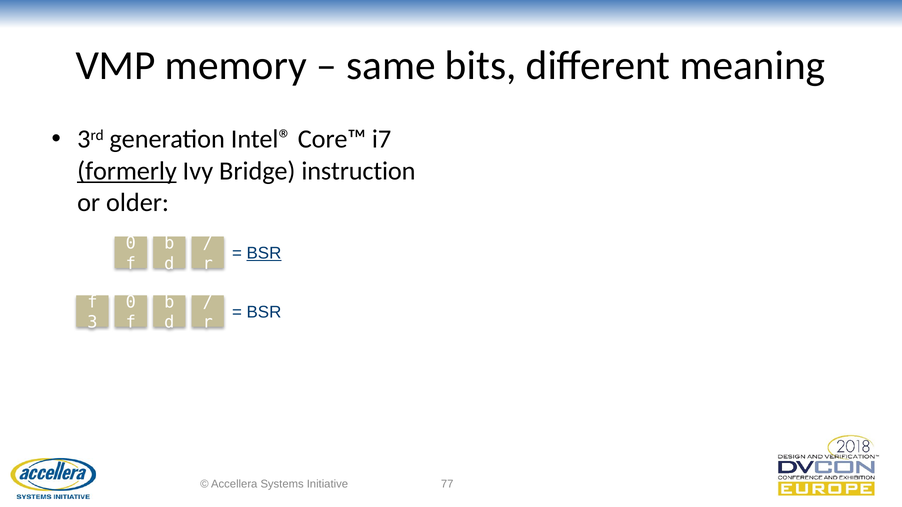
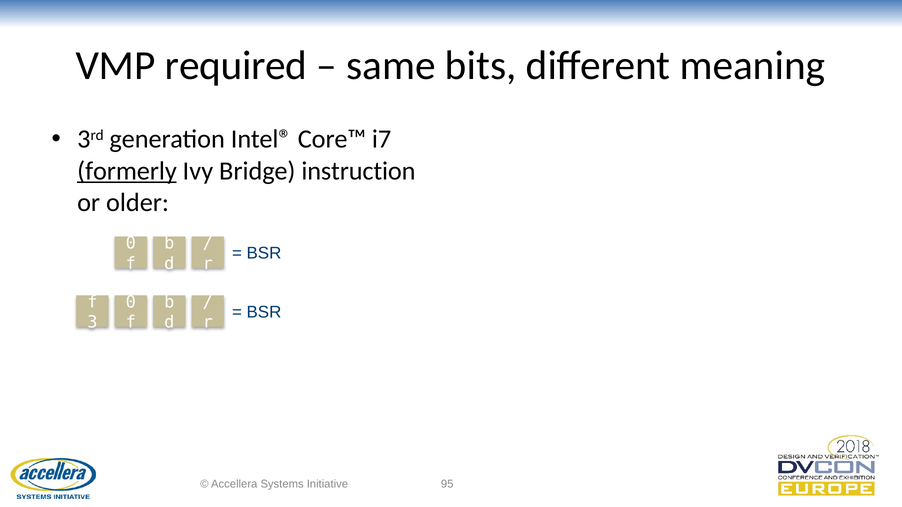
memory: memory -> required
BSR at (264, 253) underline: present -> none
77: 77 -> 95
